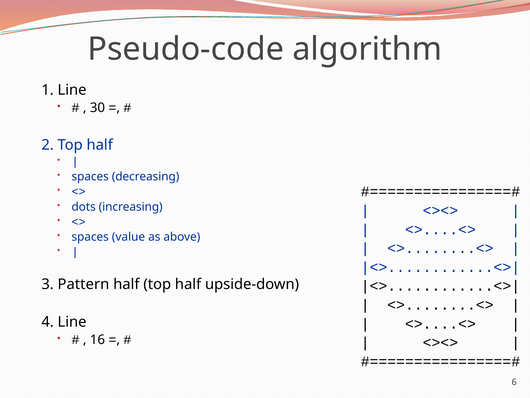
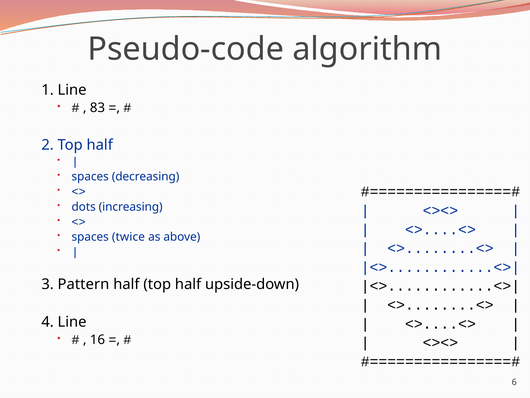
30: 30 -> 83
value: value -> twice
